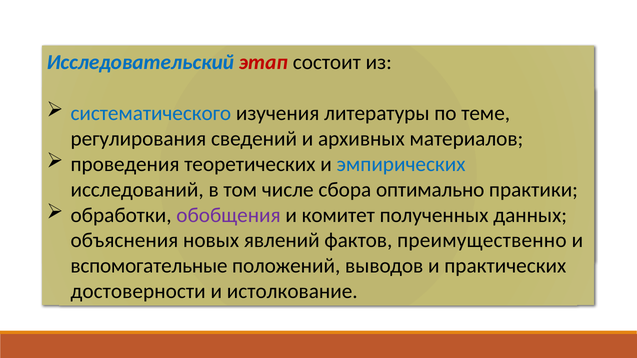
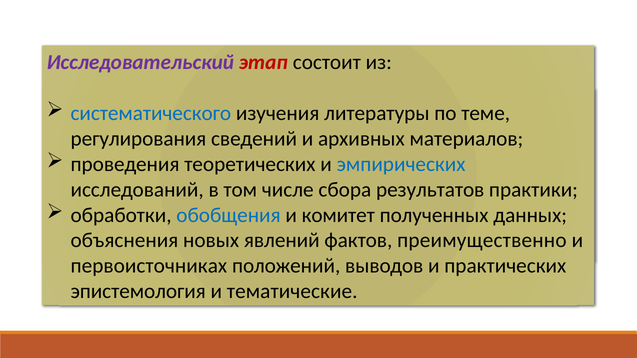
Исследовательский colour: blue -> purple
оптимально: оптимально -> результатов
обобщения colour: purple -> blue
вспомогательные: вспомогательные -> первоисточниках
достоверности: достоверности -> эпистемология
истолкование: истолкование -> тематические
